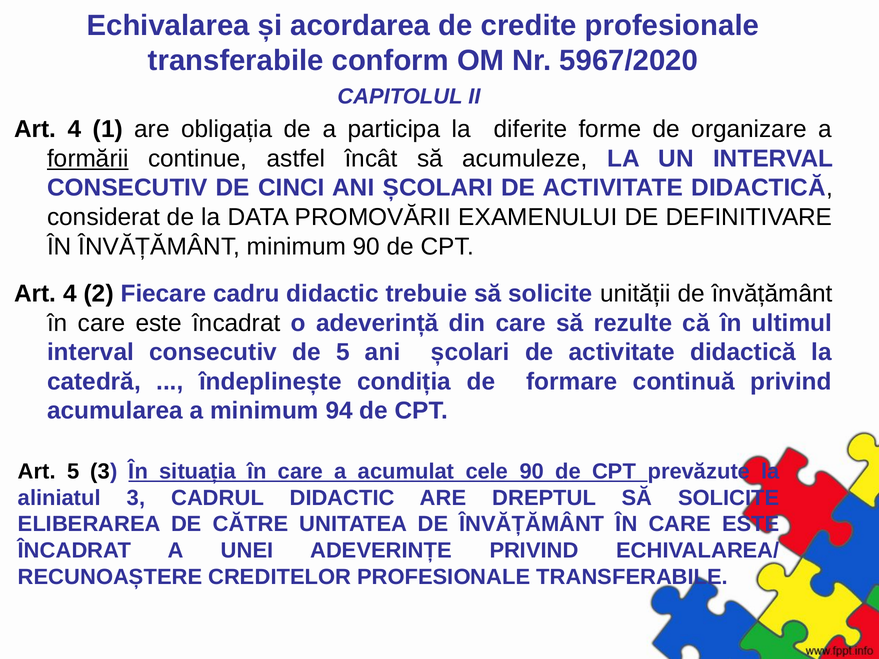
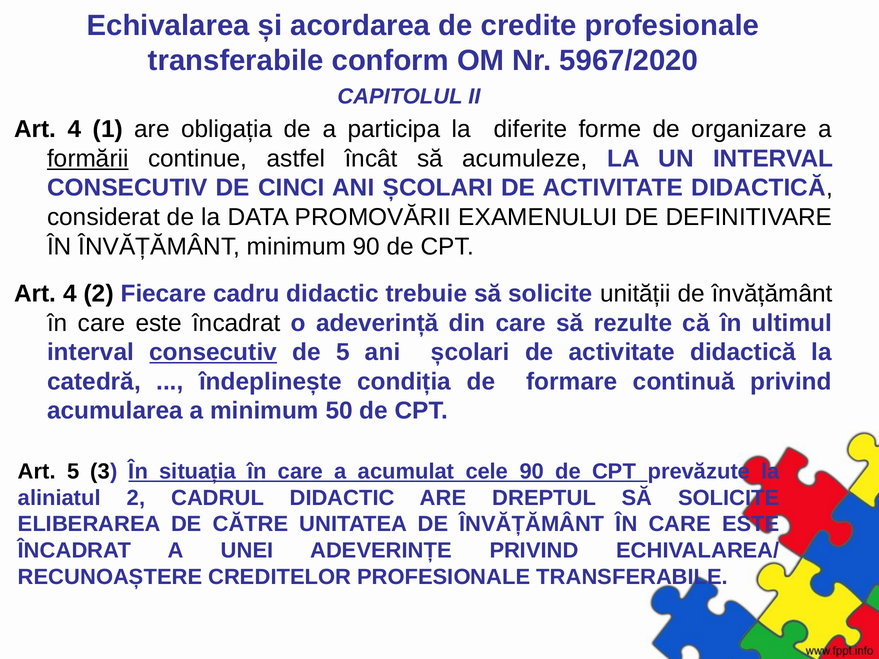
consecutiv at (213, 352) underline: none -> present
94: 94 -> 50
aliniatul 3: 3 -> 2
